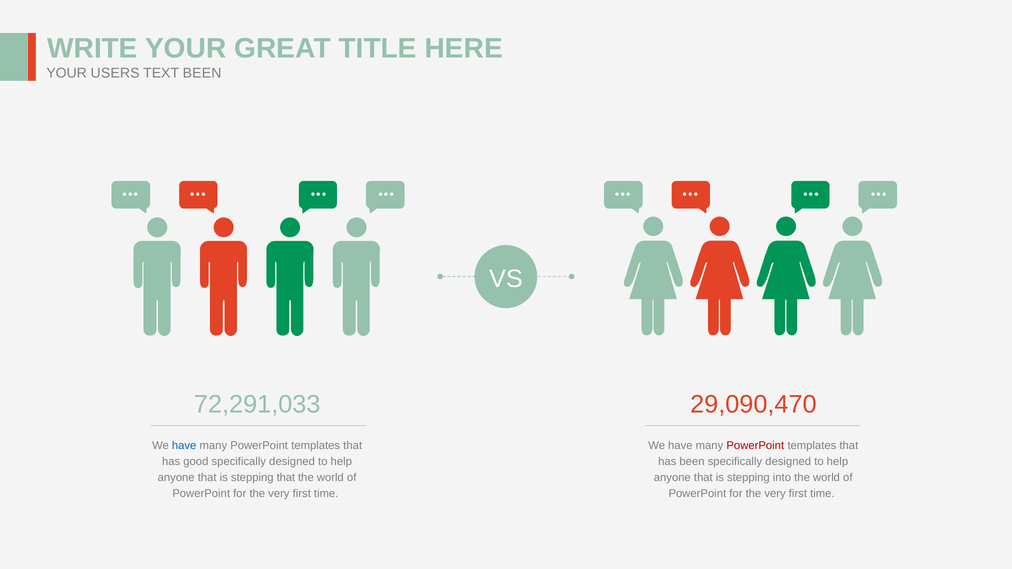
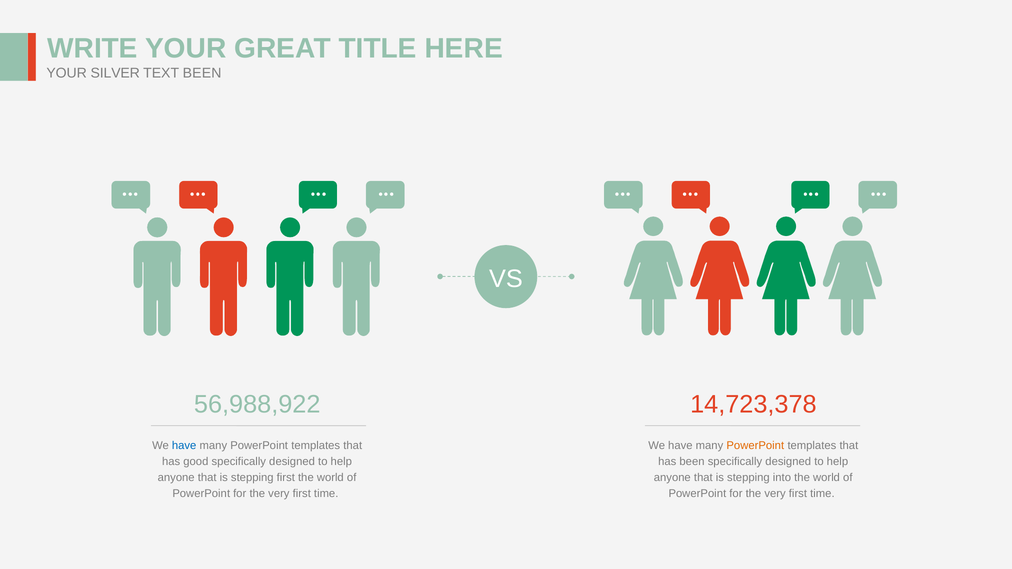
USERS: USERS -> SILVER
72,291,033: 72,291,033 -> 56,988,922
29,090,470: 29,090,470 -> 14,723,378
PowerPoint at (755, 445) colour: red -> orange
stepping that: that -> first
